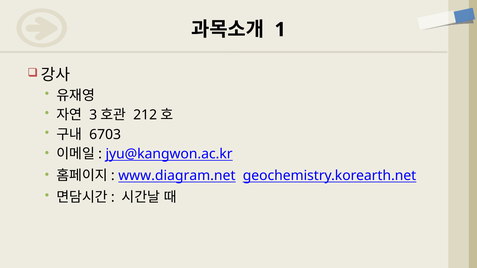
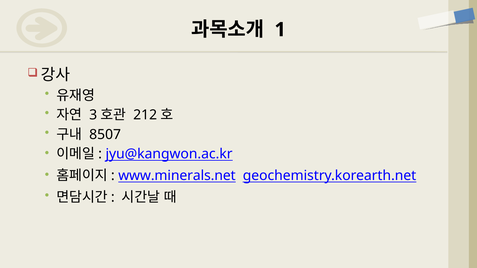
6703: 6703 -> 8507
www.diagram.net: www.diagram.net -> www.minerals.net
